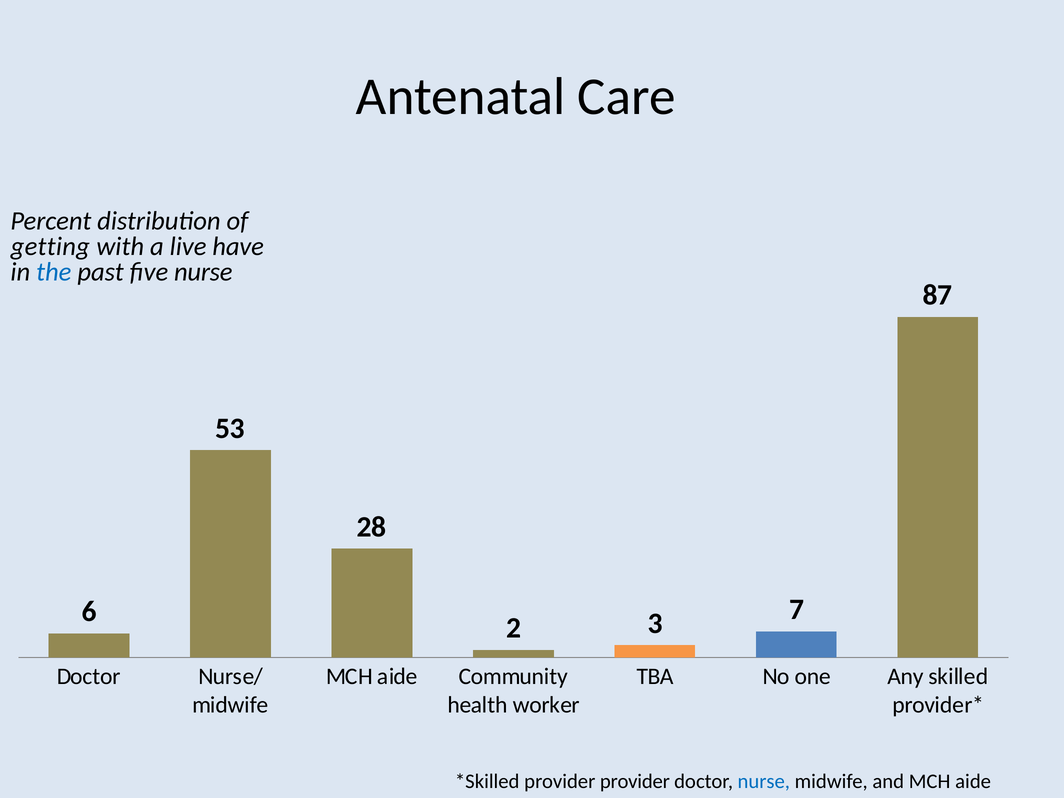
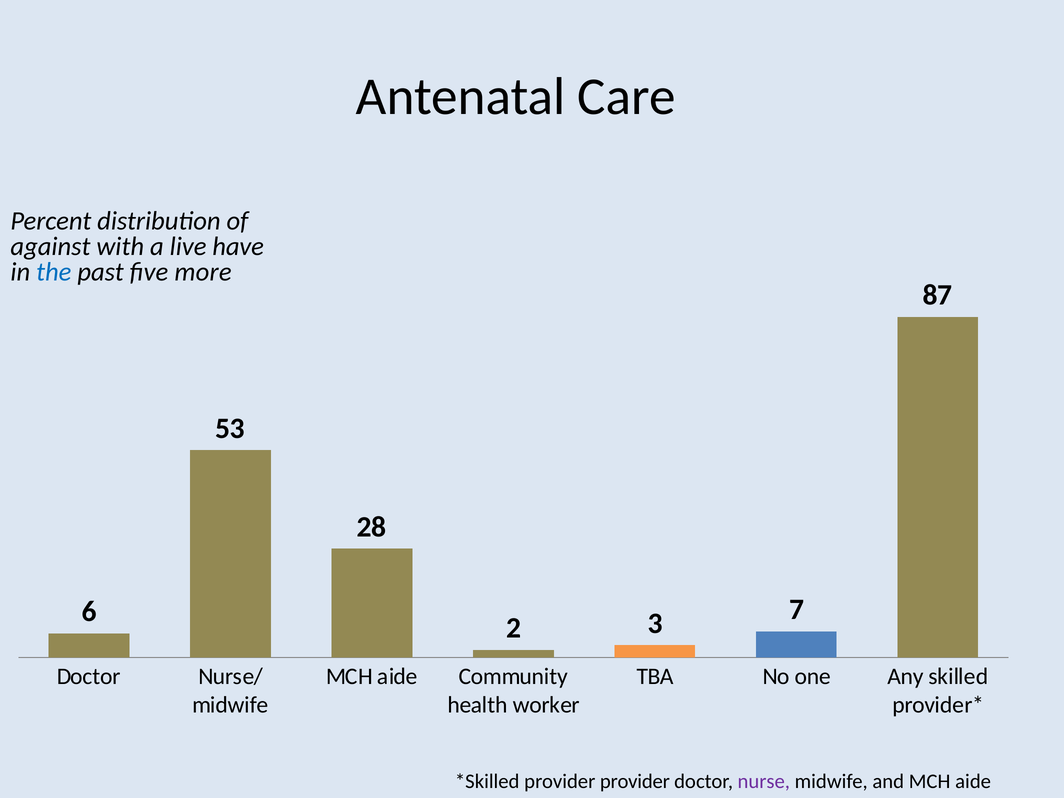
getting: getting -> against
five nurse: nurse -> more
nurse at (764, 781) colour: blue -> purple
